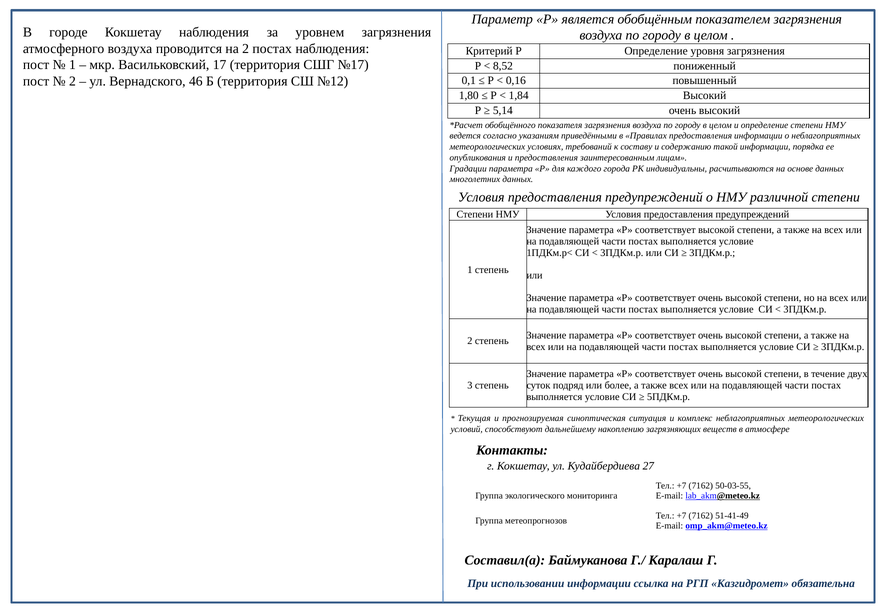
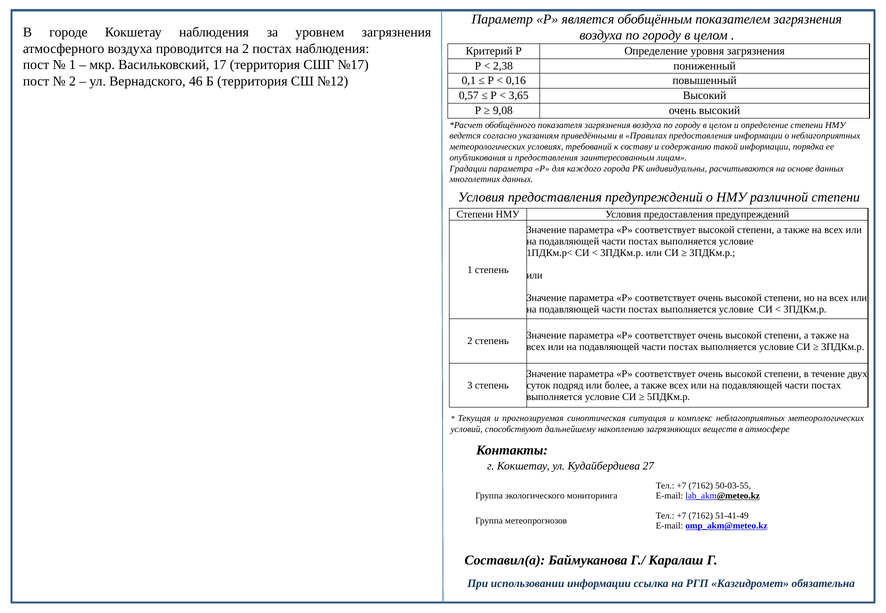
8,52: 8,52 -> 2,38
1,80: 1,80 -> 0,57
1,84: 1,84 -> 3,65
5,14: 5,14 -> 9,08
